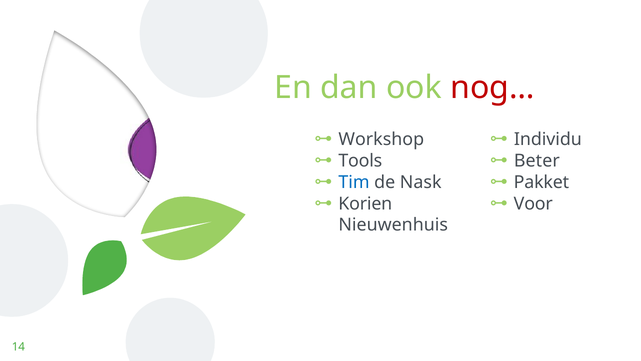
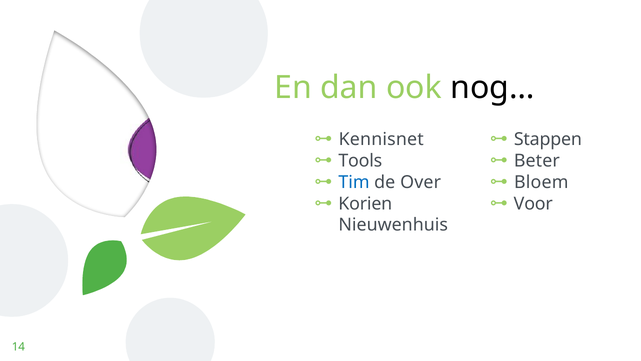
nog… colour: red -> black
Workshop: Workshop -> Kennisnet
Individu: Individu -> Stappen
Nask: Nask -> Over
Pakket: Pakket -> Bloem
